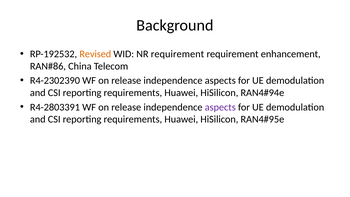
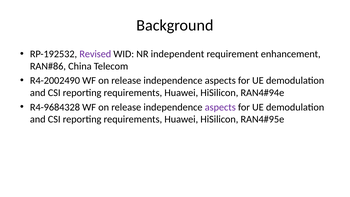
Revised colour: orange -> purple
NR requirement: requirement -> independent
R4-2302390: R4-2302390 -> R4-2002490
R4-2803391: R4-2803391 -> R4-9684328
